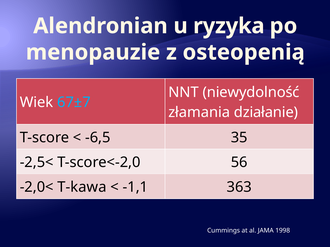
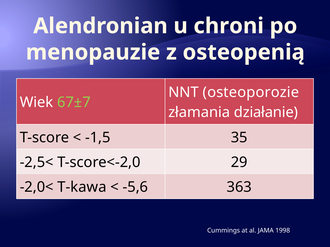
ryzyka: ryzyka -> chroni
niewydolność: niewydolność -> osteoporozie
67±7 colour: light blue -> light green
-6,5: -6,5 -> -1,5
56: 56 -> 29
-1,1: -1,1 -> -5,6
